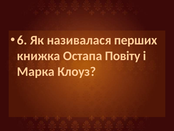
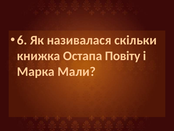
перших: перших -> скільки
Клоуз: Клоуз -> Мали
